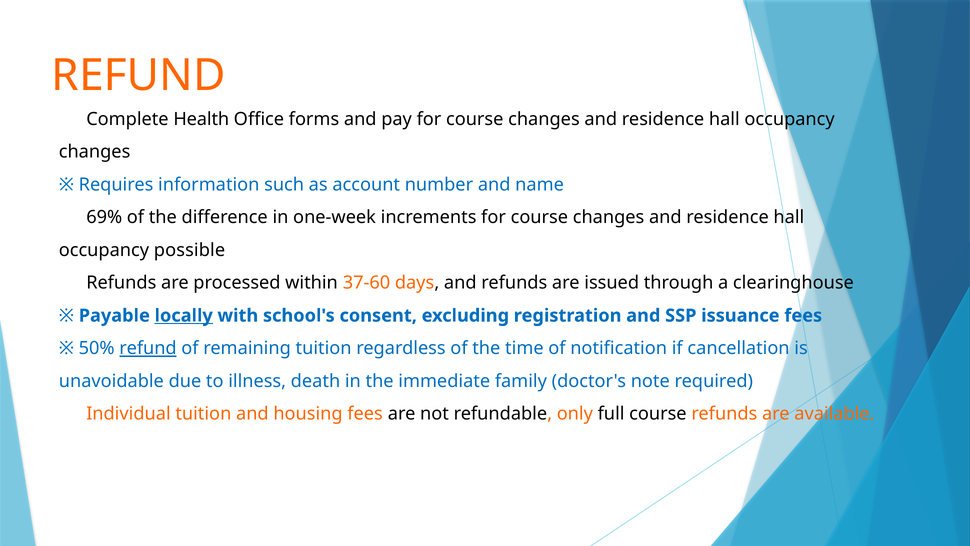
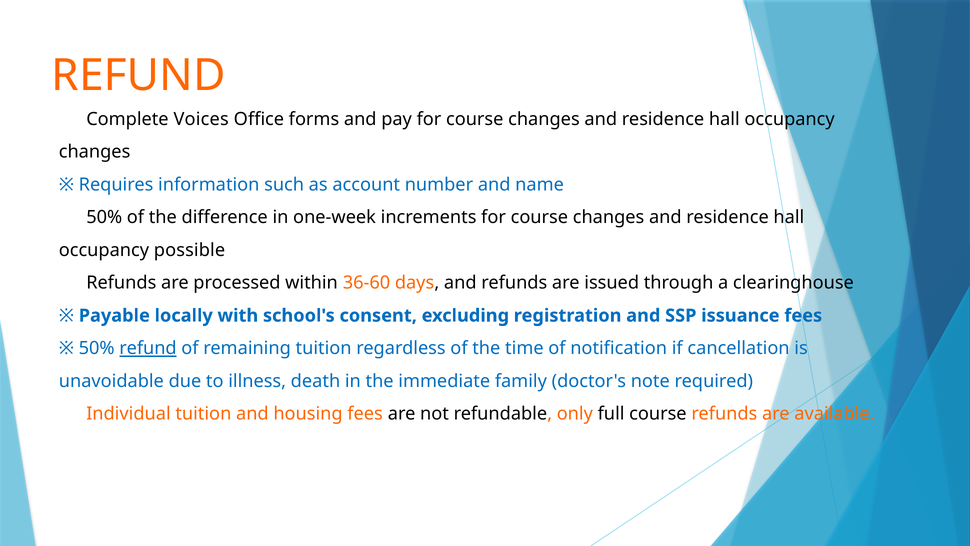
Health: Health -> Voices
69% at (104, 217): 69% -> 50%
37-60: 37-60 -> 36-60
locally underline: present -> none
